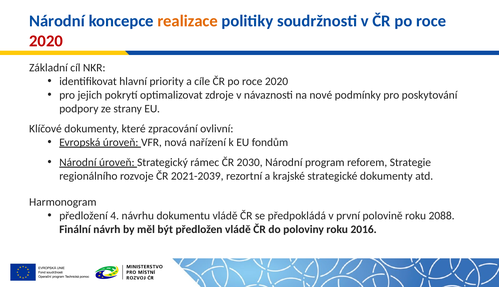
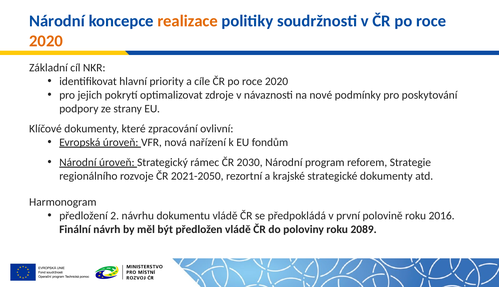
2020 at (46, 41) colour: red -> orange
2021-2039: 2021-2039 -> 2021-2050
4: 4 -> 2
2088: 2088 -> 2016
2016: 2016 -> 2089
